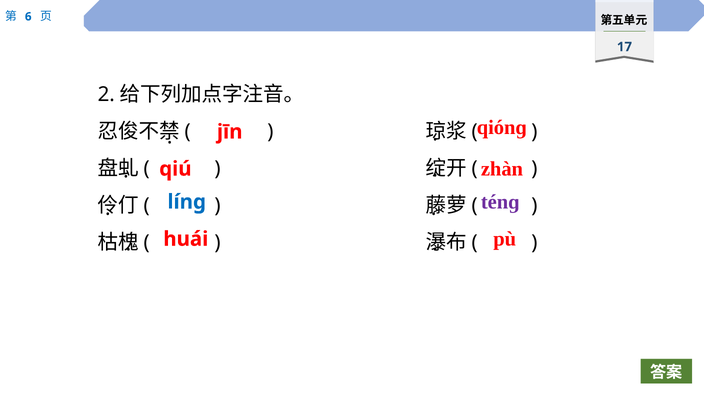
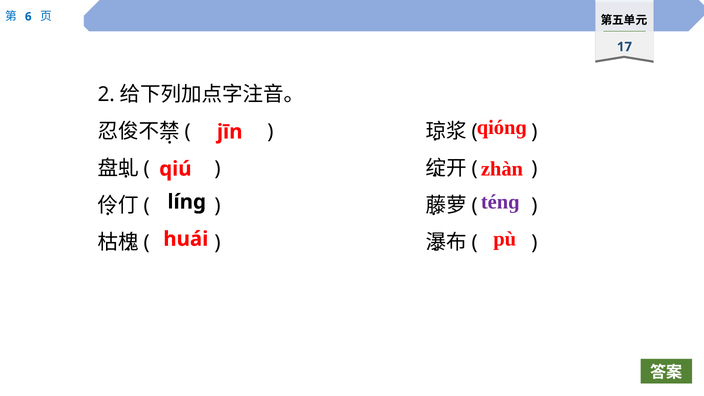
líng colour: blue -> black
